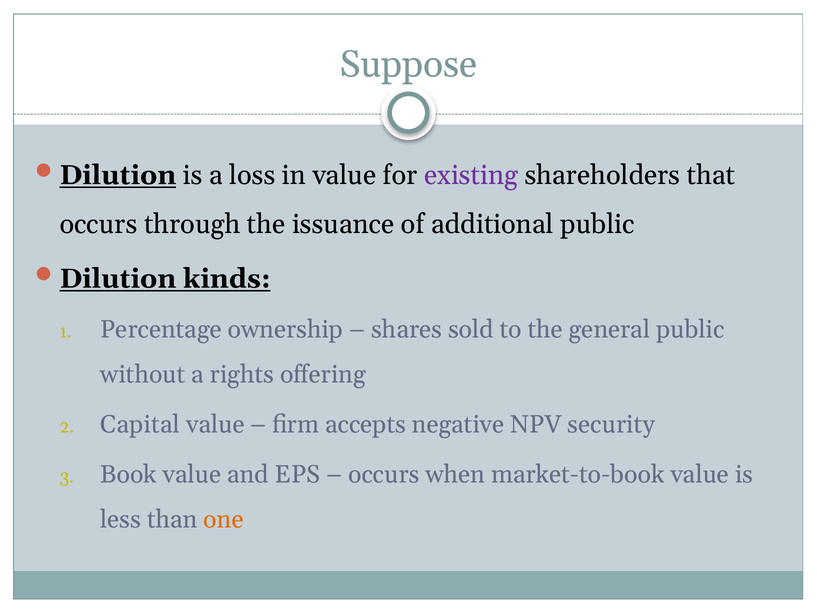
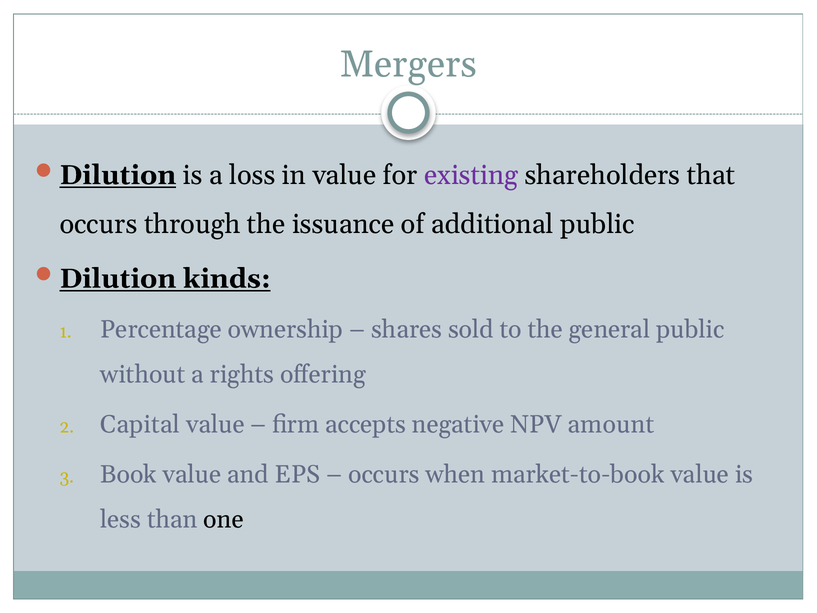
Suppose: Suppose -> Mergers
security: security -> amount
one colour: orange -> black
